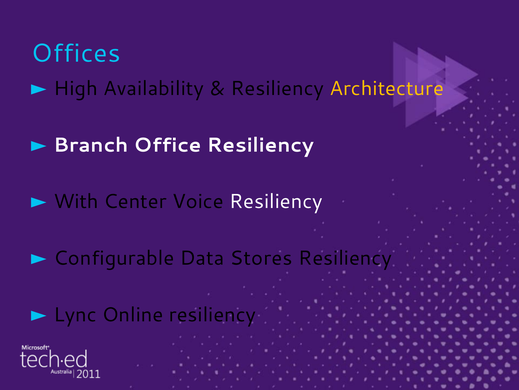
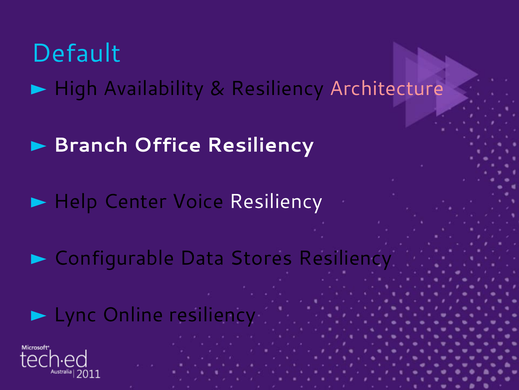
Offices: Offices -> Default
Architecture colour: yellow -> pink
With: With -> Help
